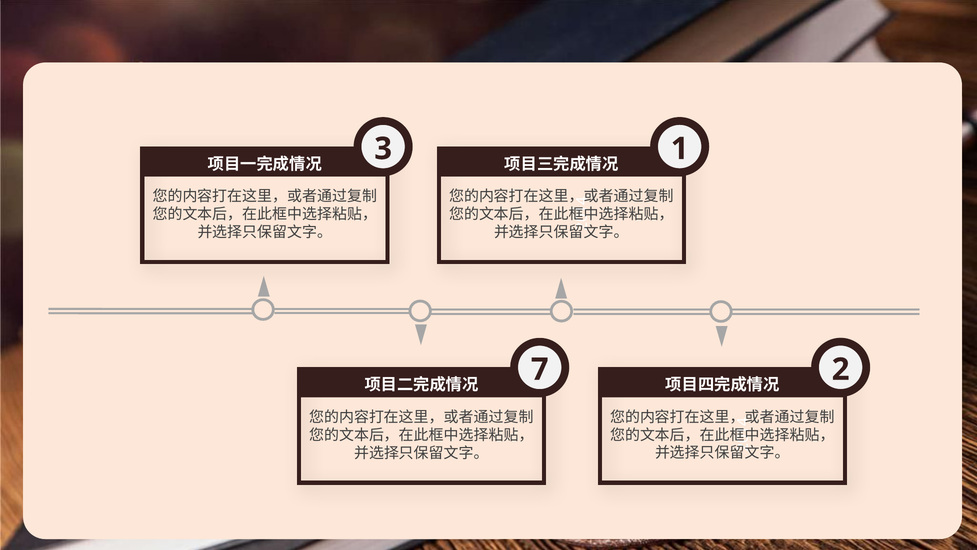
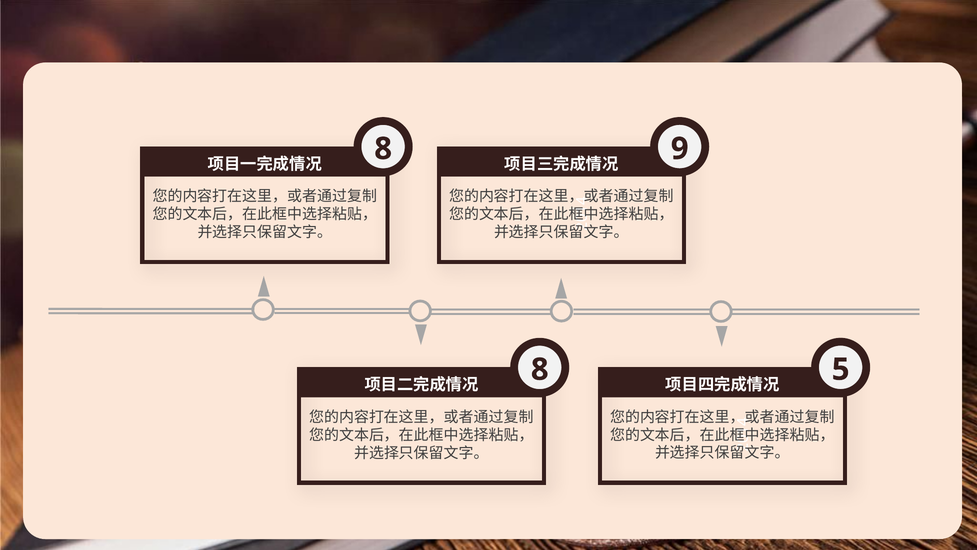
3 at (383, 149): 3 -> 8
1 at (680, 149): 1 -> 9
7 at (540, 369): 7 -> 8
2 at (841, 369): 2 -> 5
